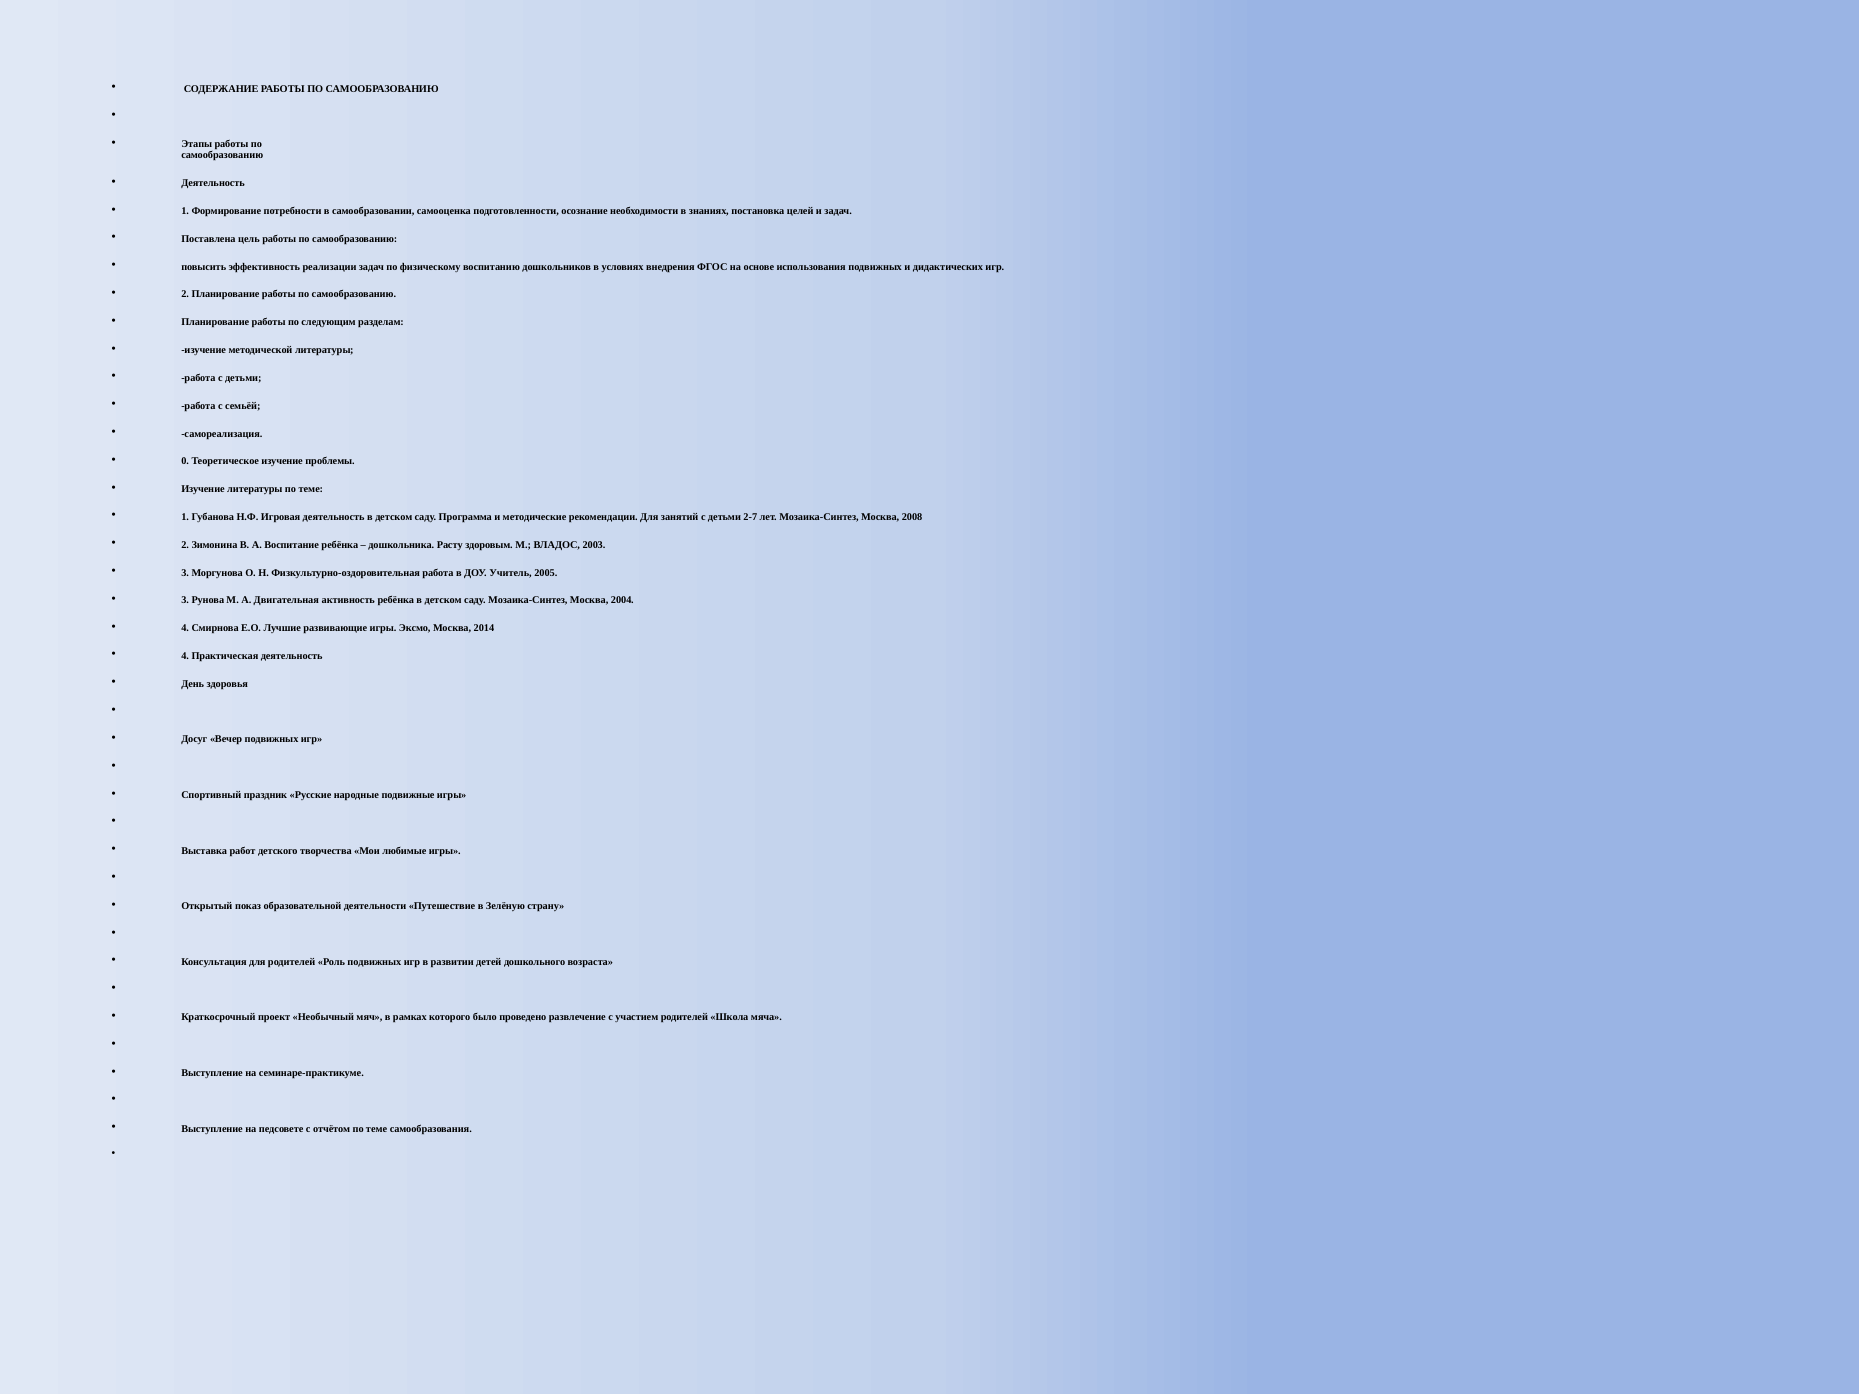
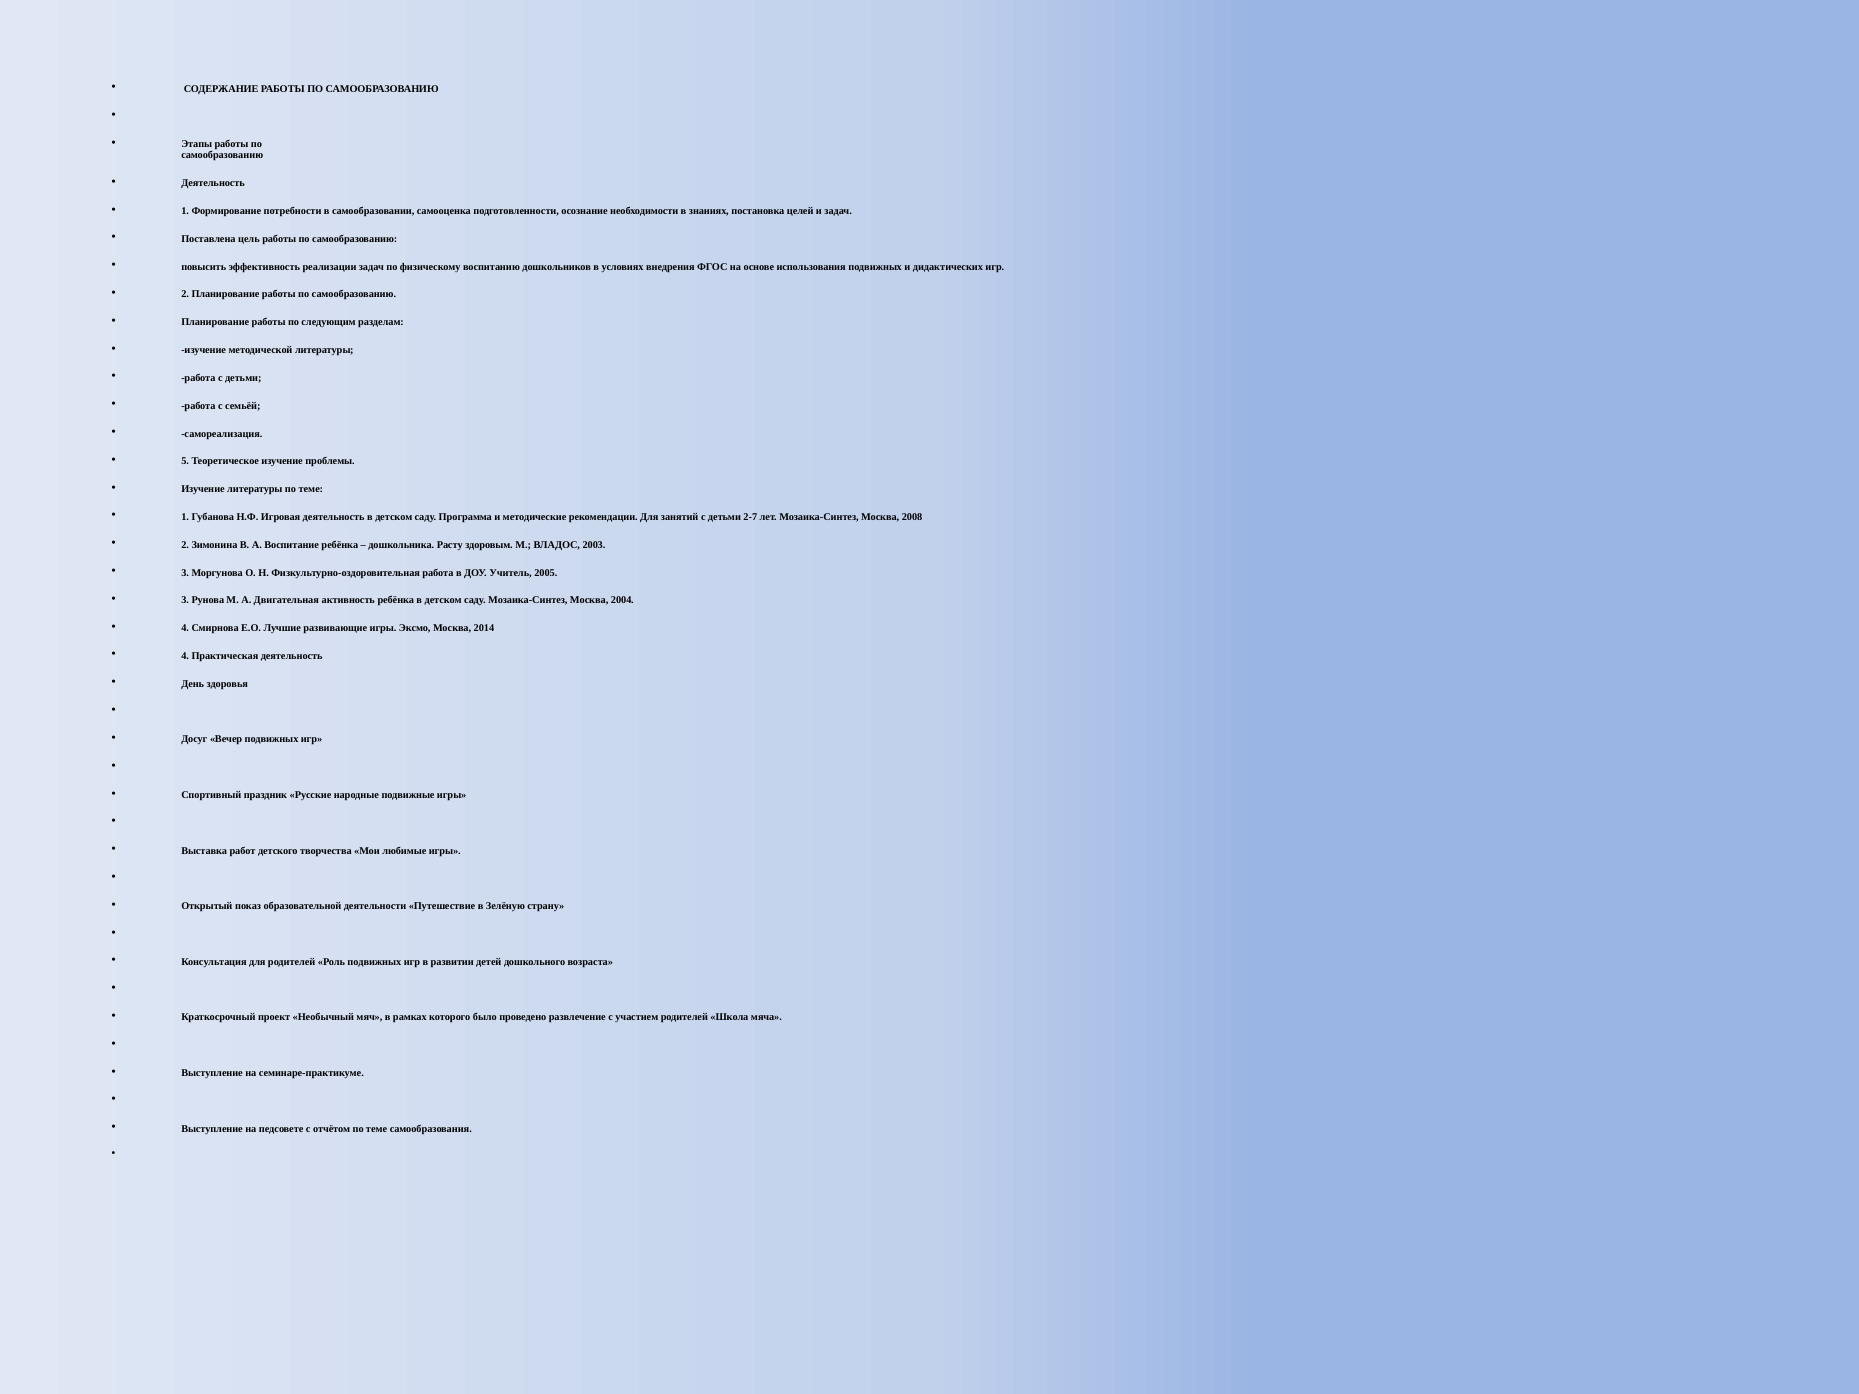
0: 0 -> 5
